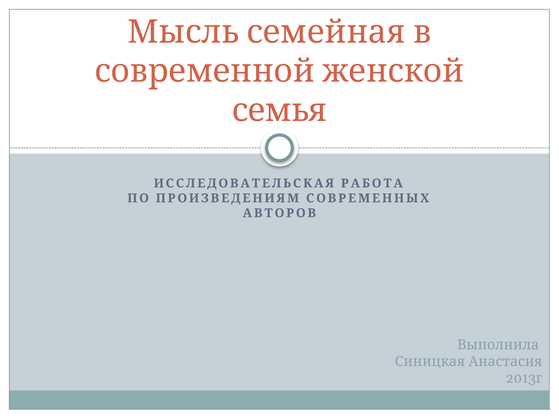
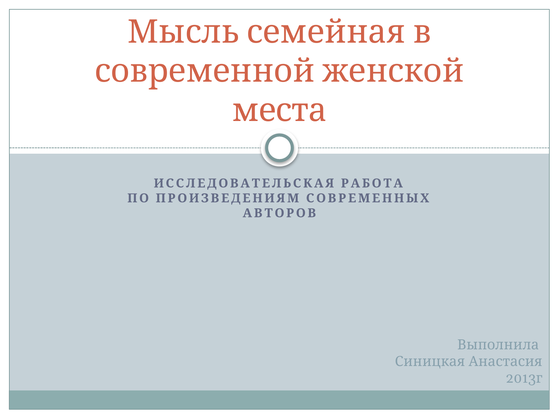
семья: семья -> места
